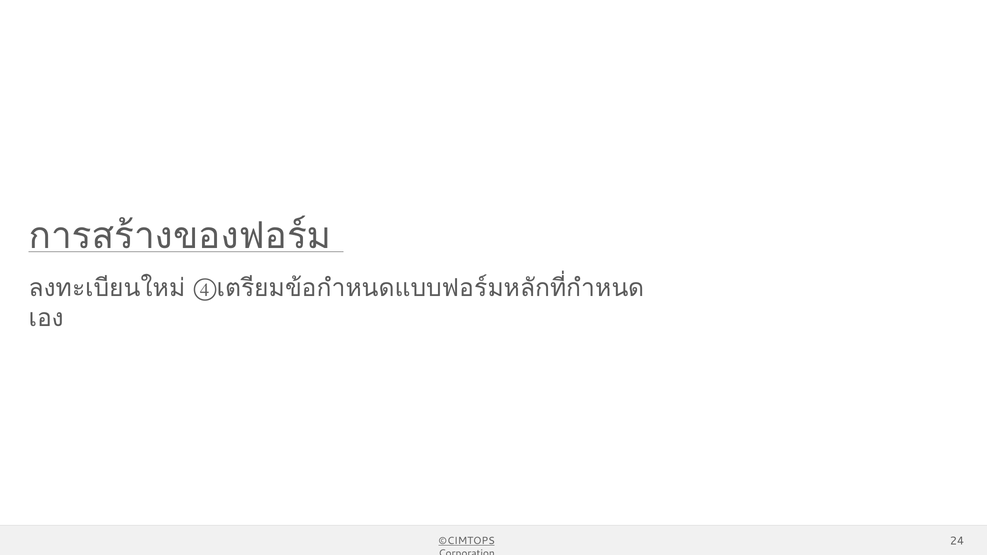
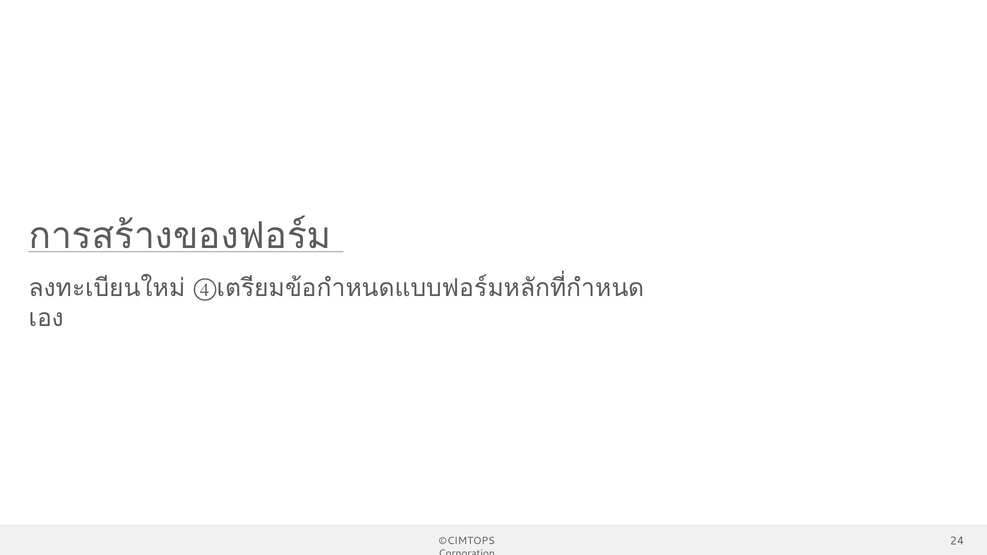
©CIMTOPS underline: present -> none
